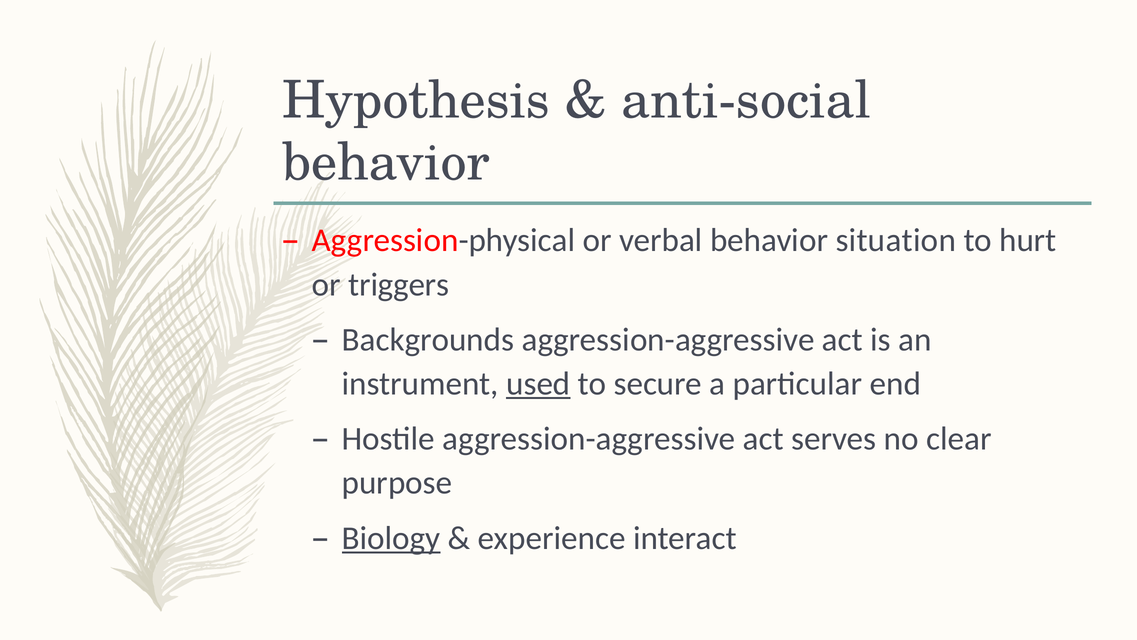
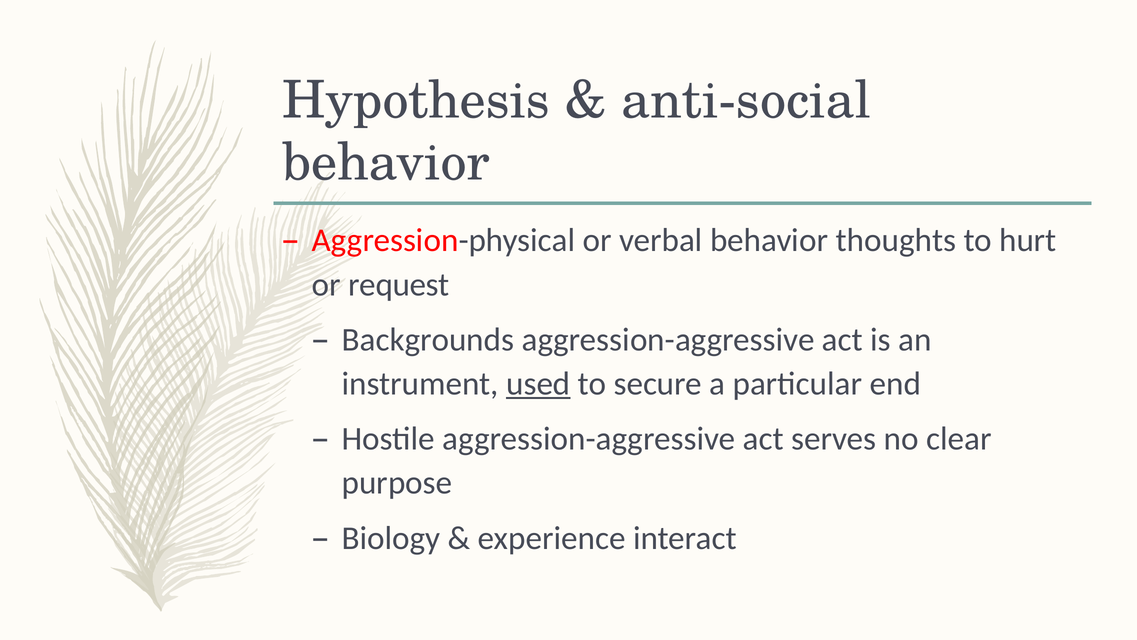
situation: situation -> thoughts
triggers: triggers -> request
Biology underline: present -> none
